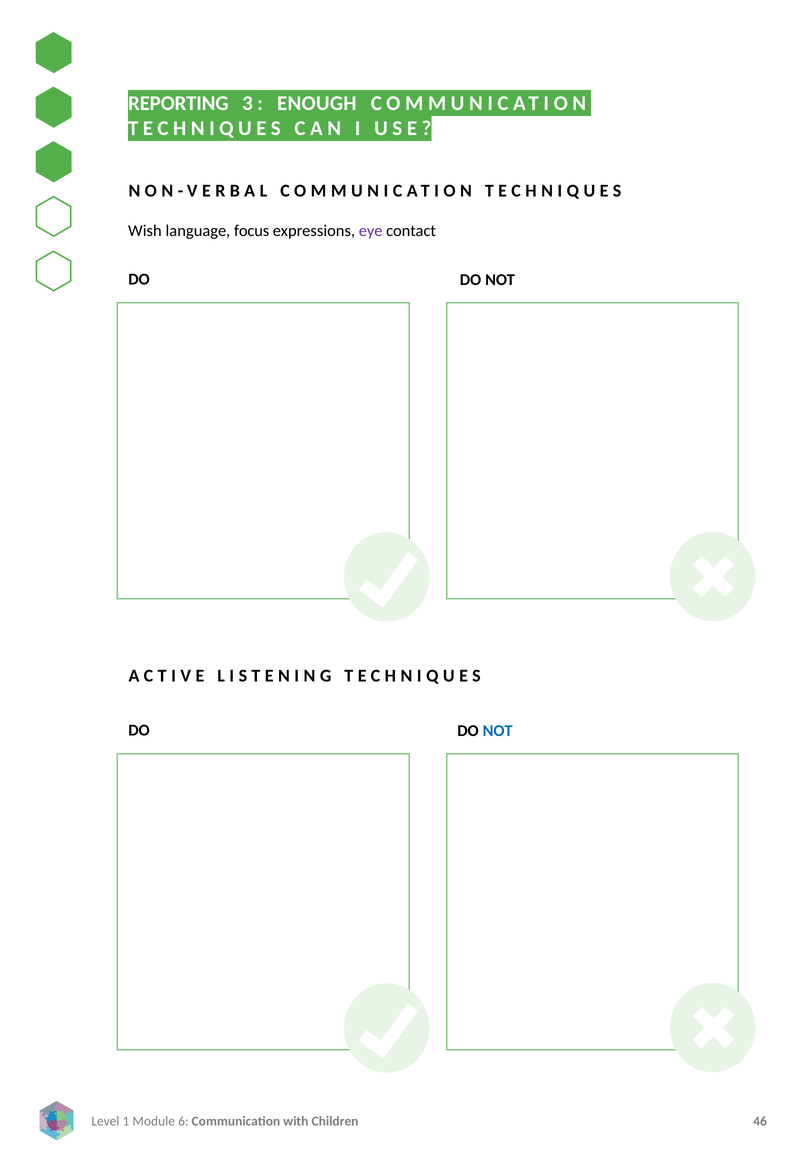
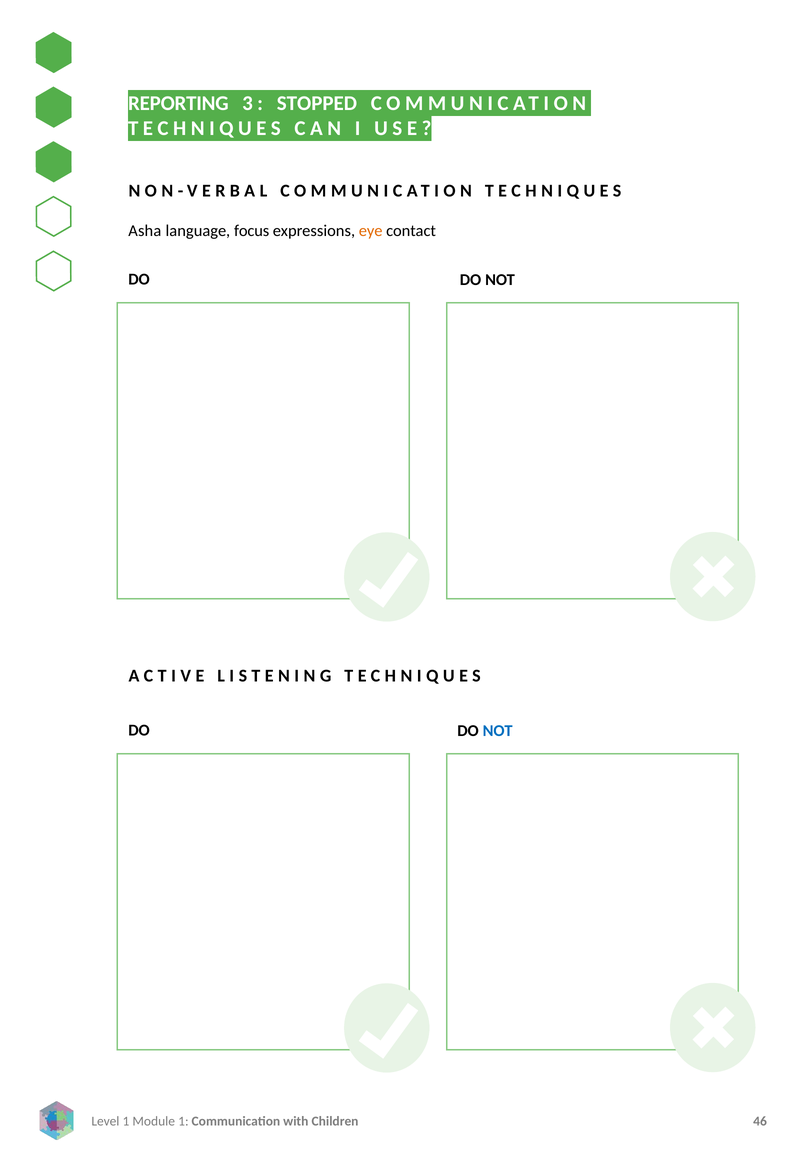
ENOUGH: ENOUGH -> STOPPED
Wish: Wish -> Asha
eye colour: purple -> orange
6 at (183, 1121): 6 -> 1
